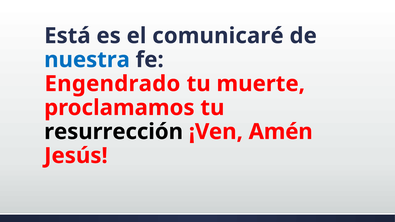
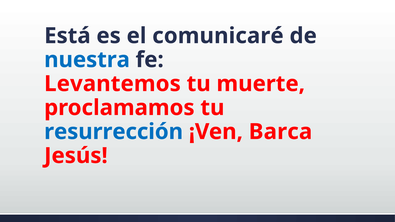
Engendrado: Engendrado -> Levantemos
resurrección colour: black -> blue
Amén: Amén -> Barca
